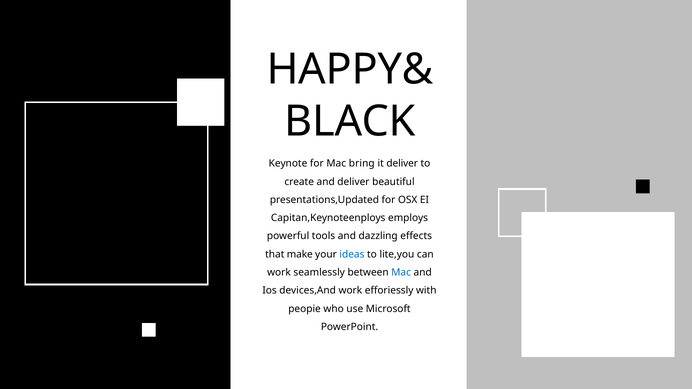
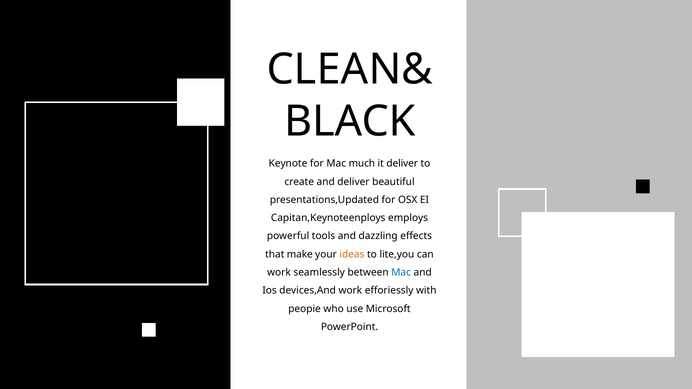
HAPPY&: HAPPY& -> CLEAN&
bring: bring -> much
ideas colour: blue -> orange
